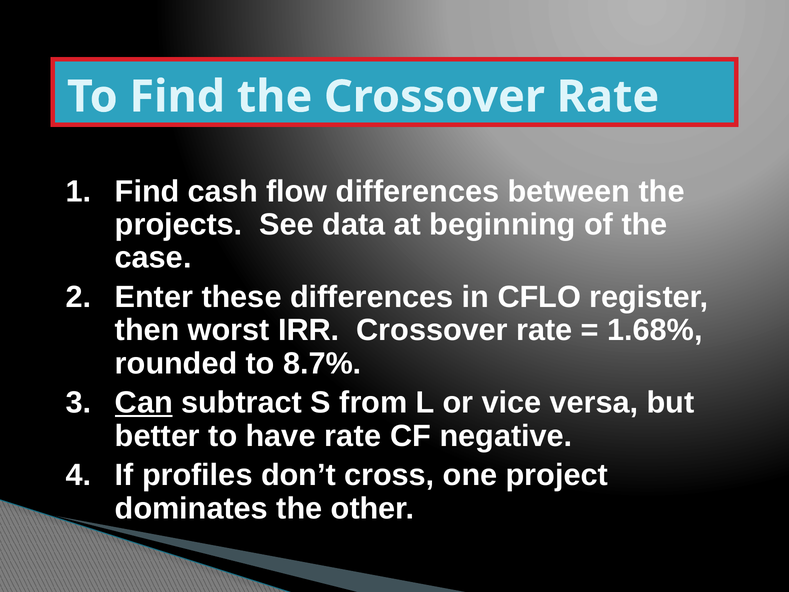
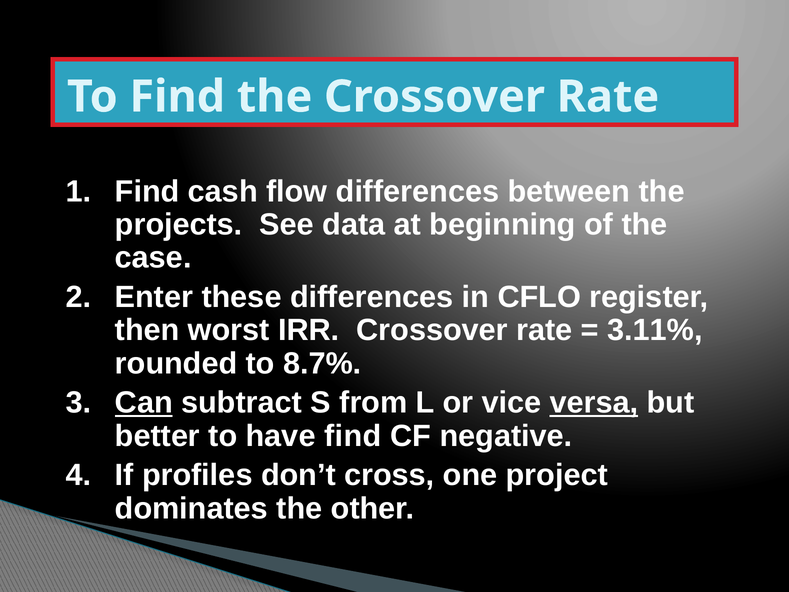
1.68%: 1.68% -> 3.11%
versa underline: none -> present
have rate: rate -> find
